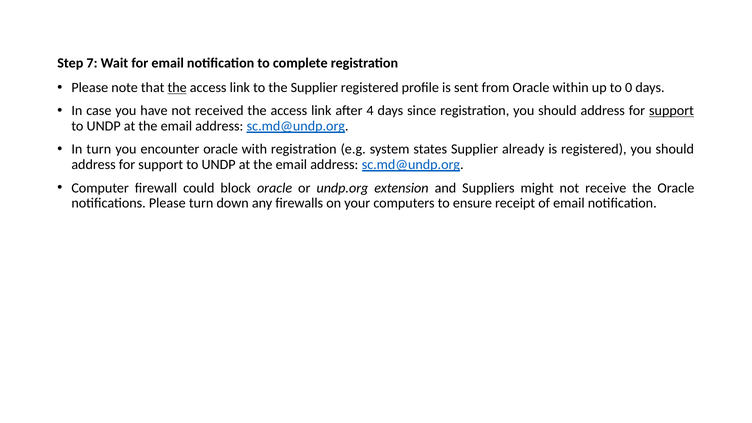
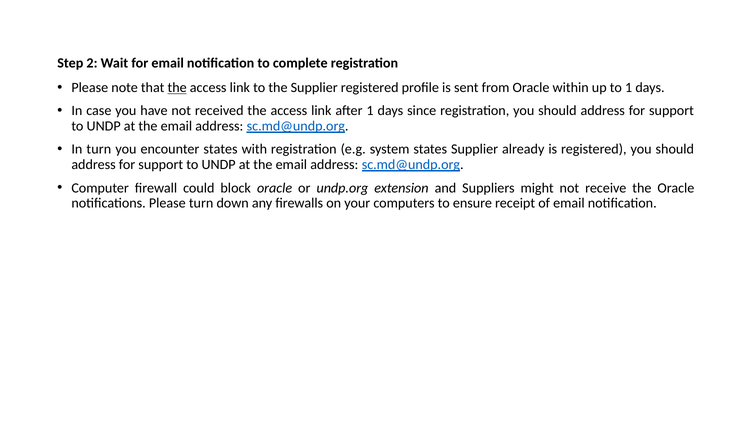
7: 7 -> 2
to 0: 0 -> 1
after 4: 4 -> 1
support at (671, 111) underline: present -> none
encounter oracle: oracle -> states
